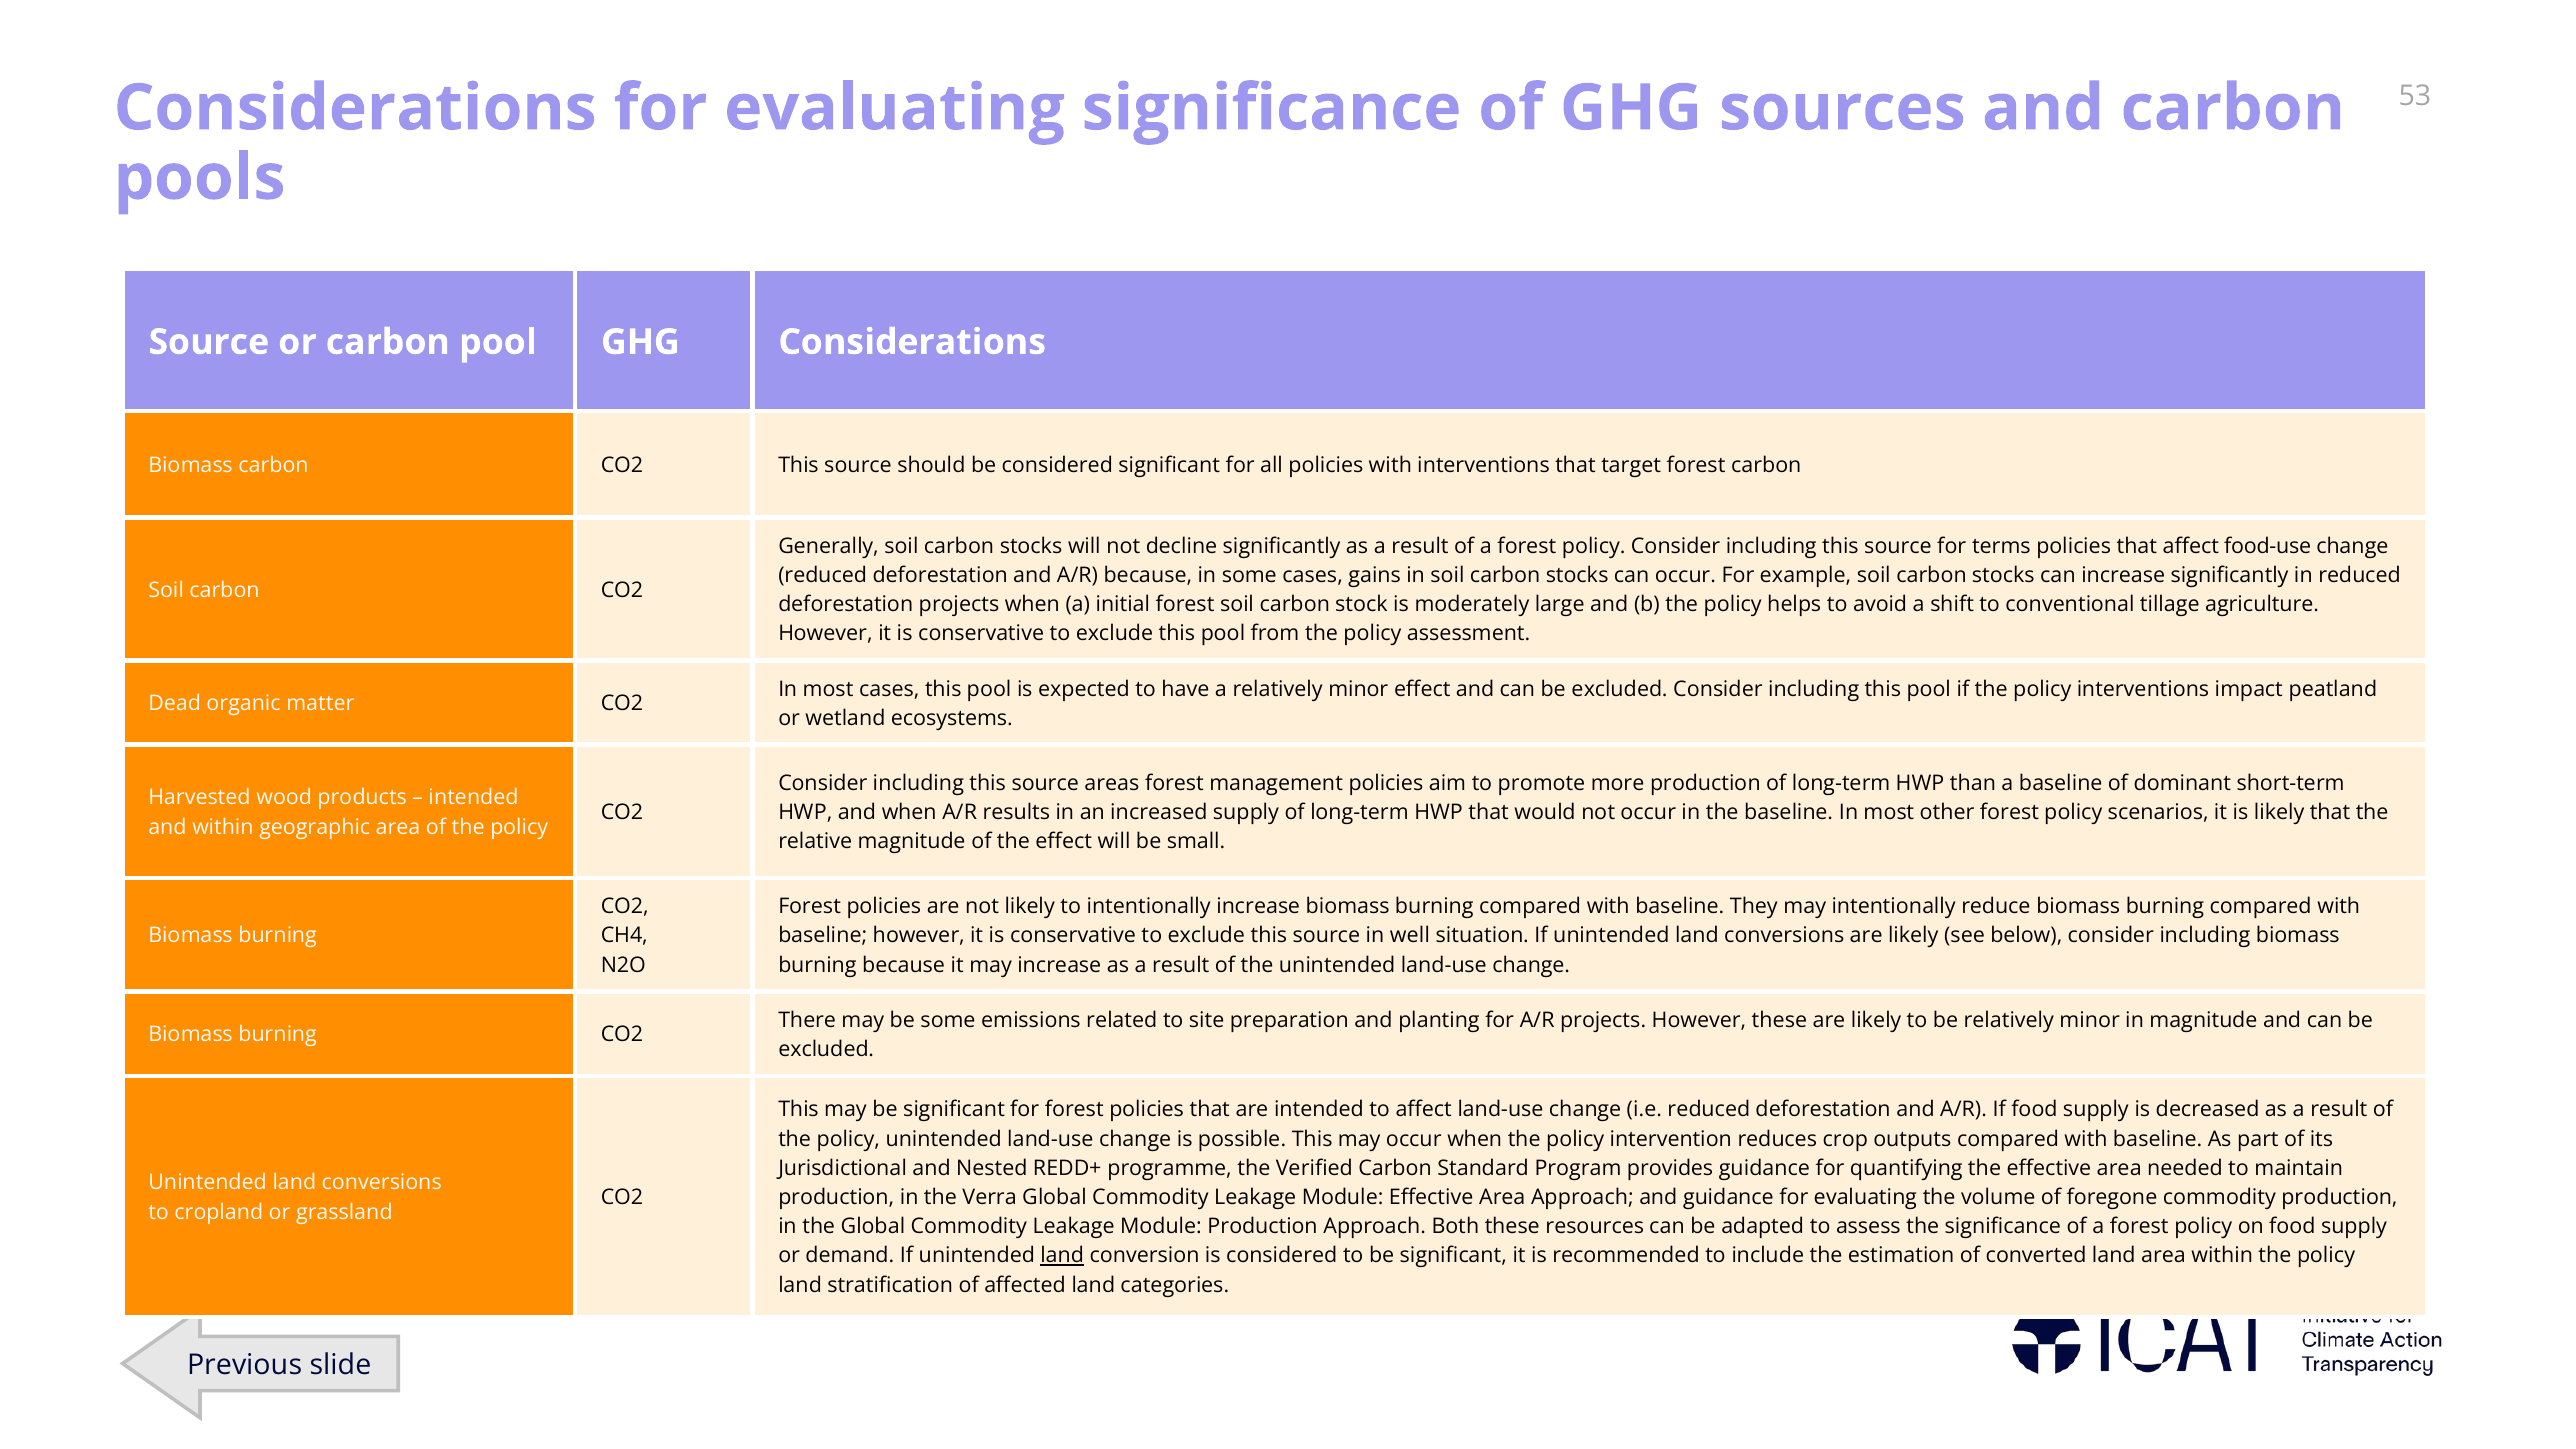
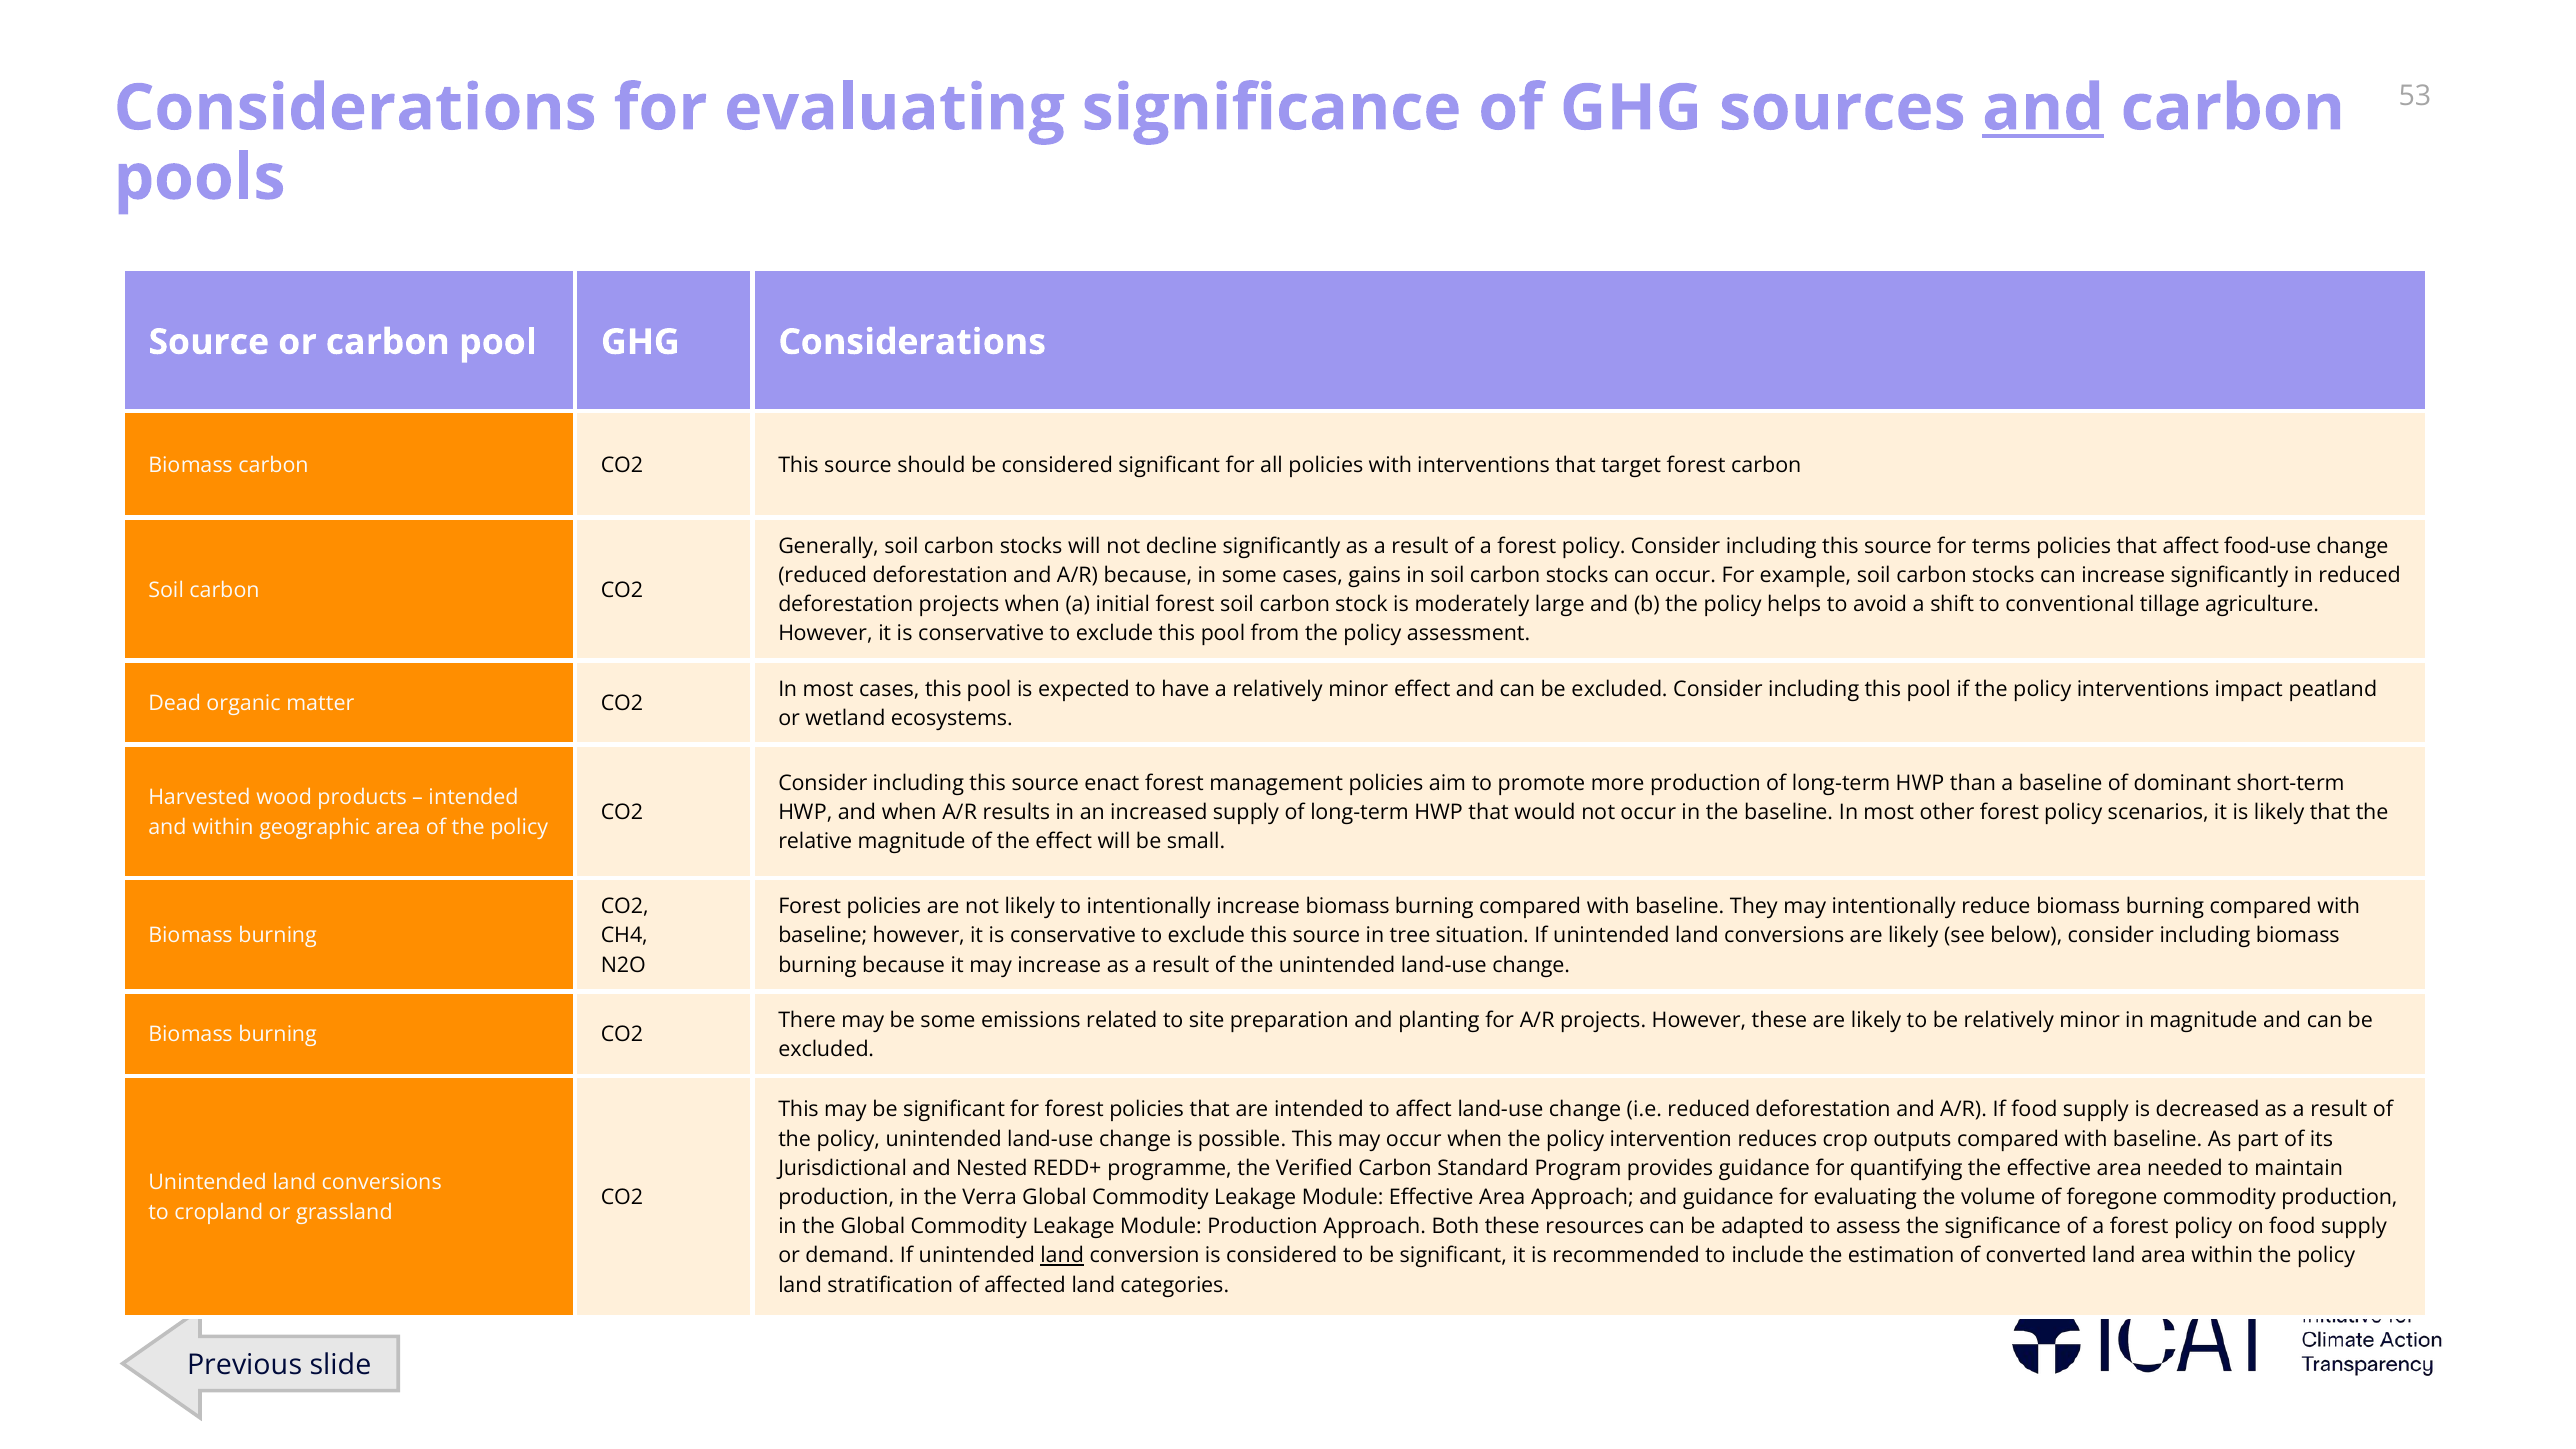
and at (2043, 108) underline: none -> present
areas: areas -> enact
well: well -> tree
